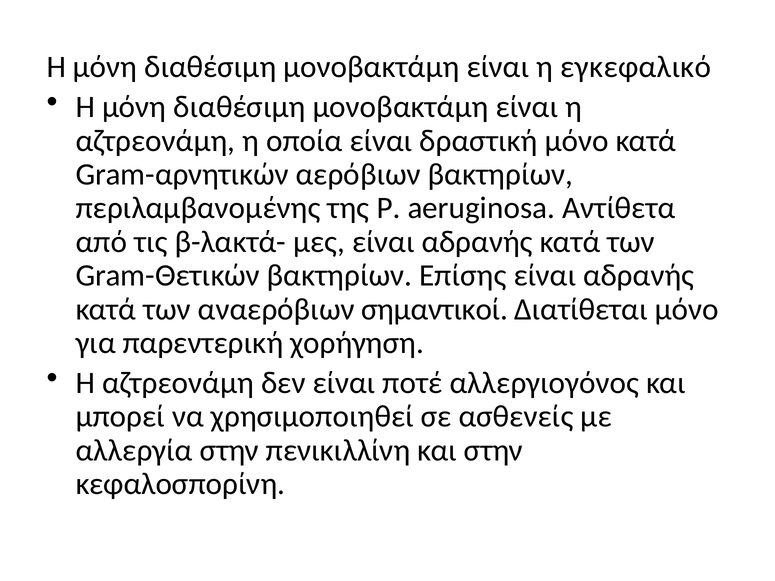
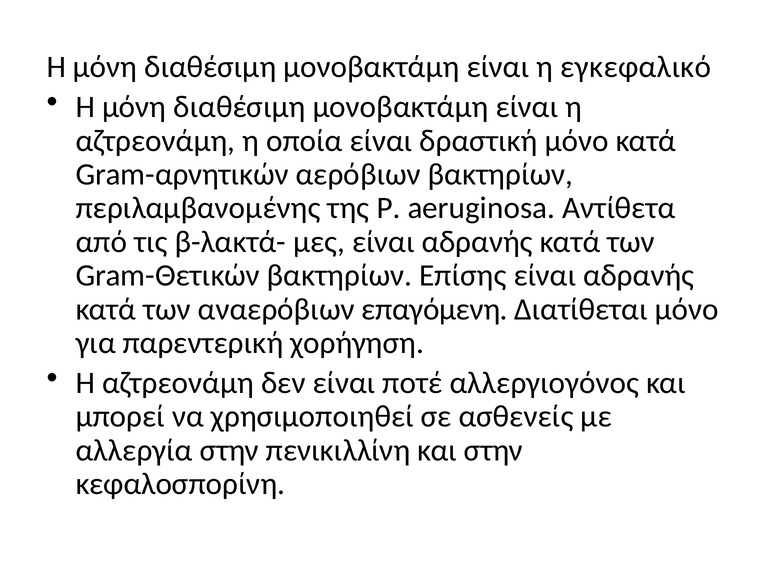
σημαντικοί: σημαντικοί -> επαγόμενη
